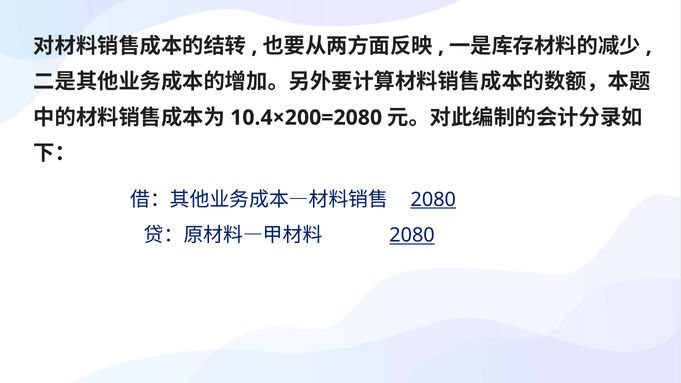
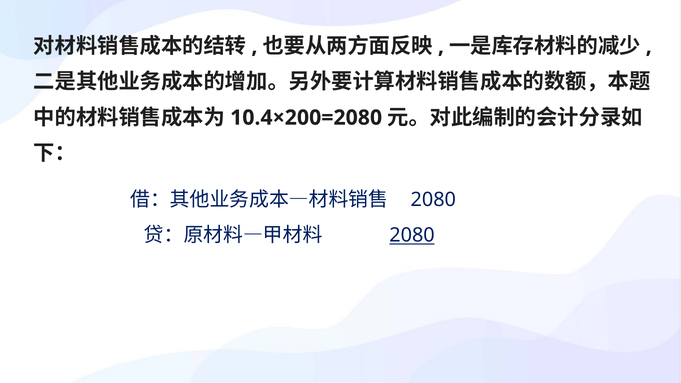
2080 at (433, 200) underline: present -> none
